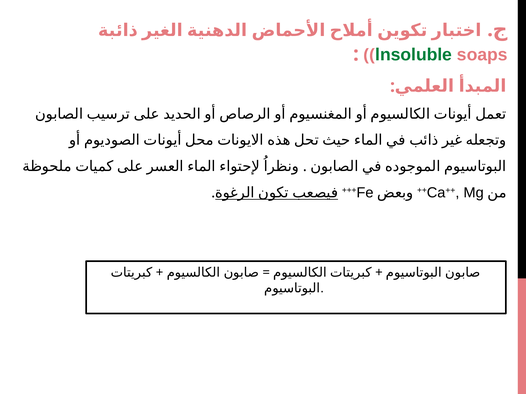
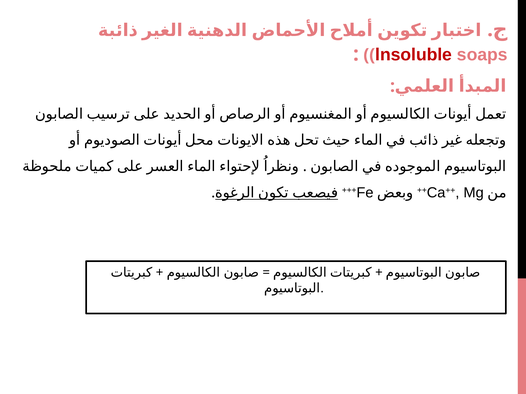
lnsoluble colour: green -> red
